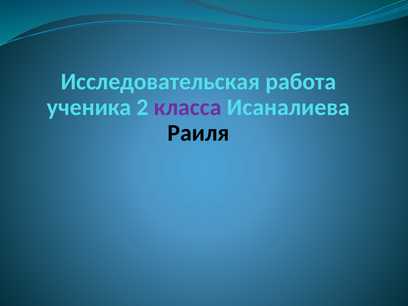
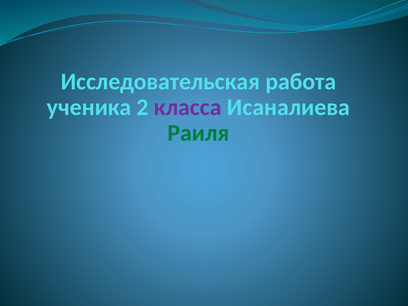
Раиля colour: black -> green
